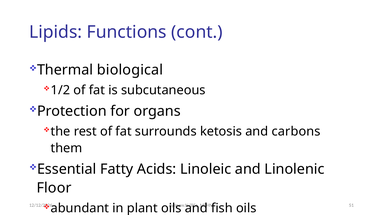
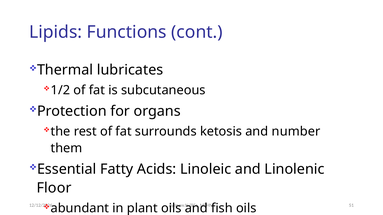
biological: biological -> lubricates
carbons: carbons -> number
